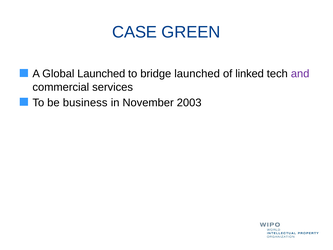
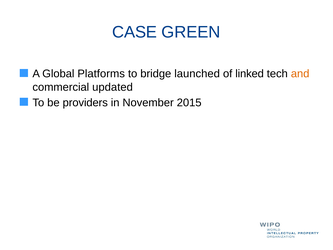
Global Launched: Launched -> Platforms
and colour: purple -> orange
services: services -> updated
business: business -> providers
2003: 2003 -> 2015
